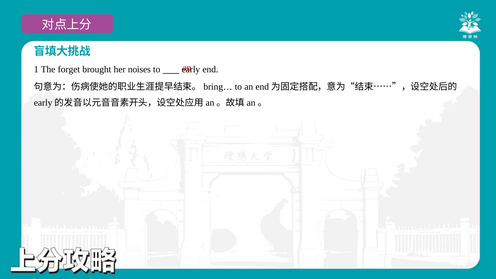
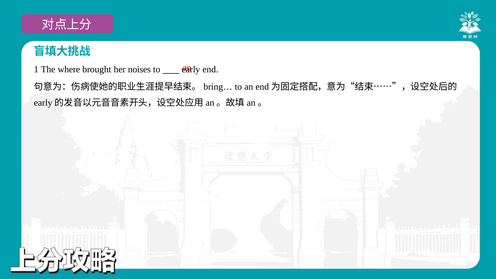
forget: forget -> where
